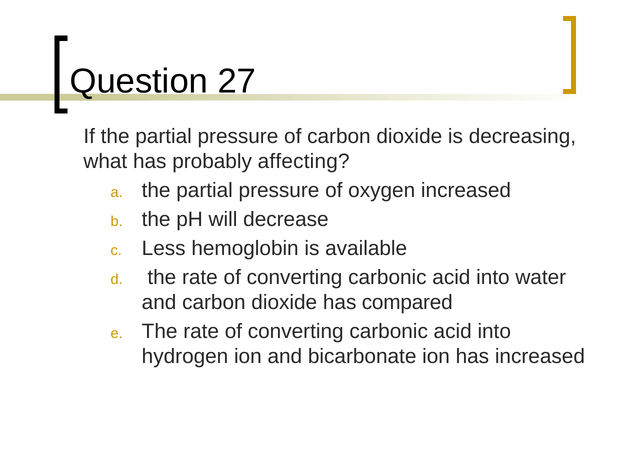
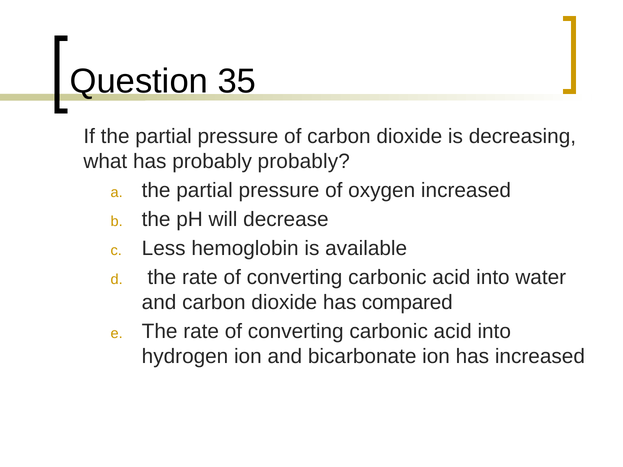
27: 27 -> 35
probably affecting: affecting -> probably
